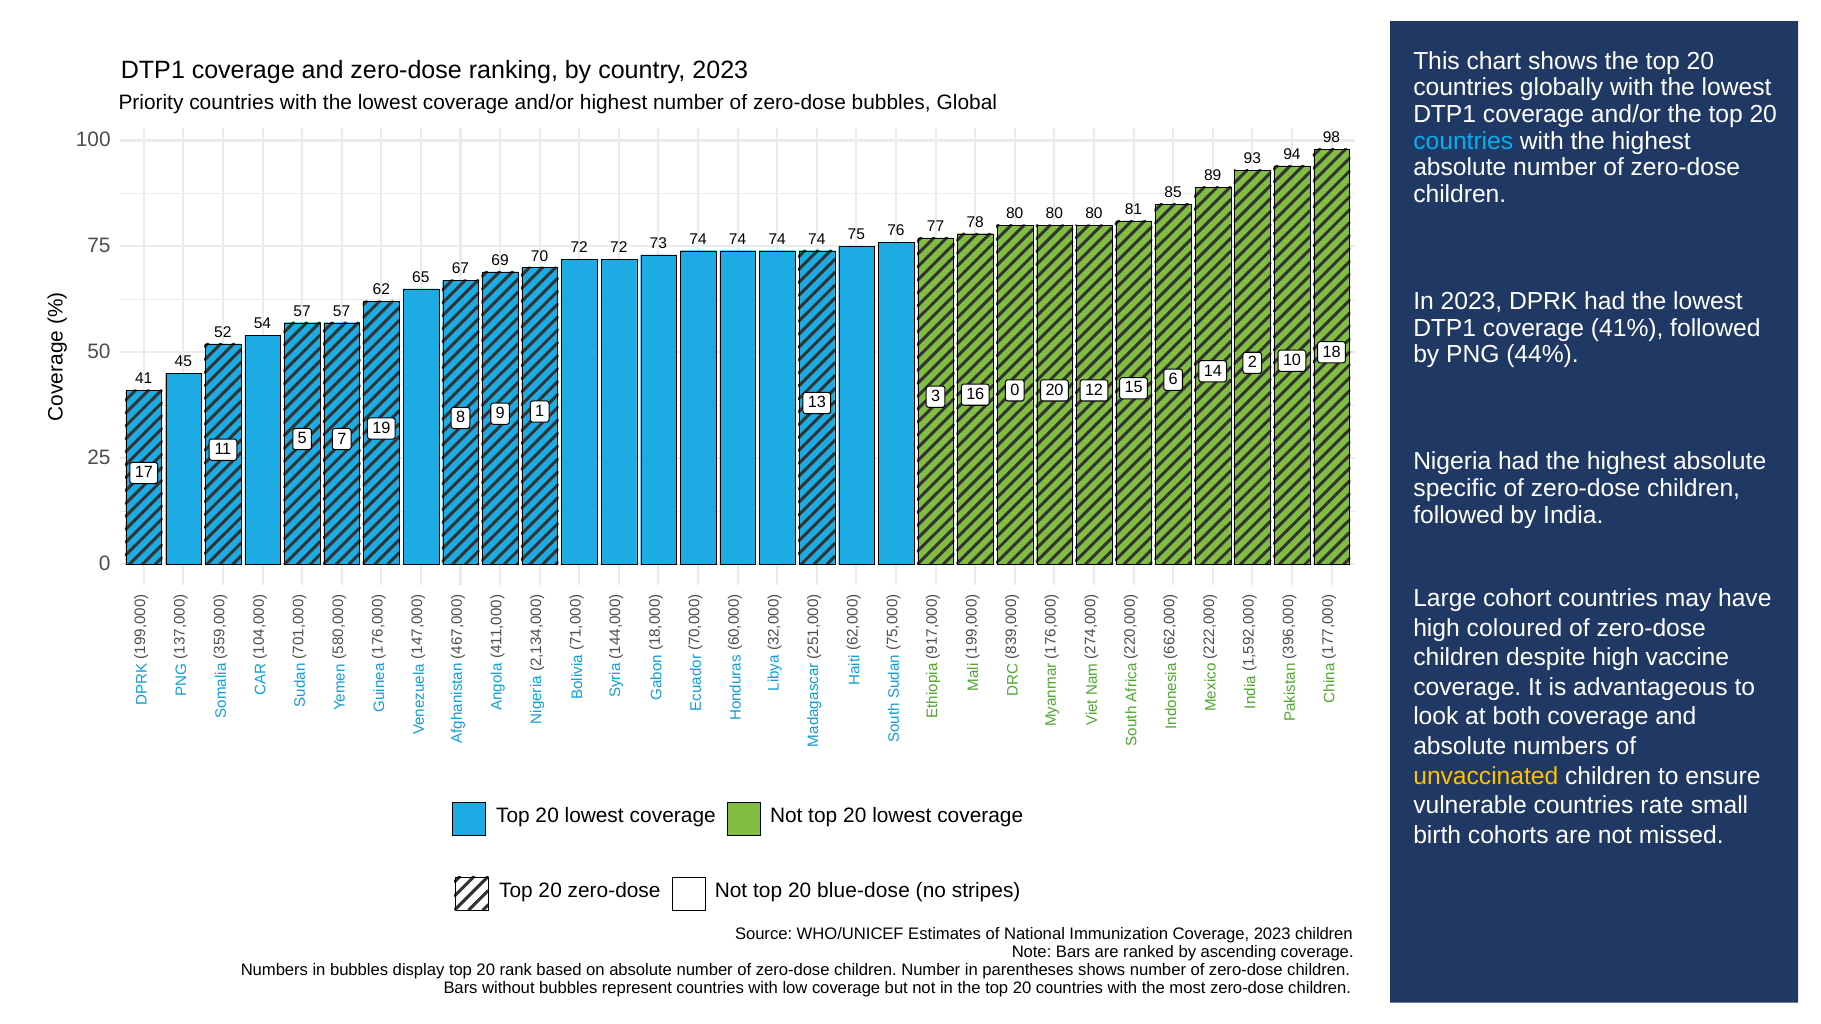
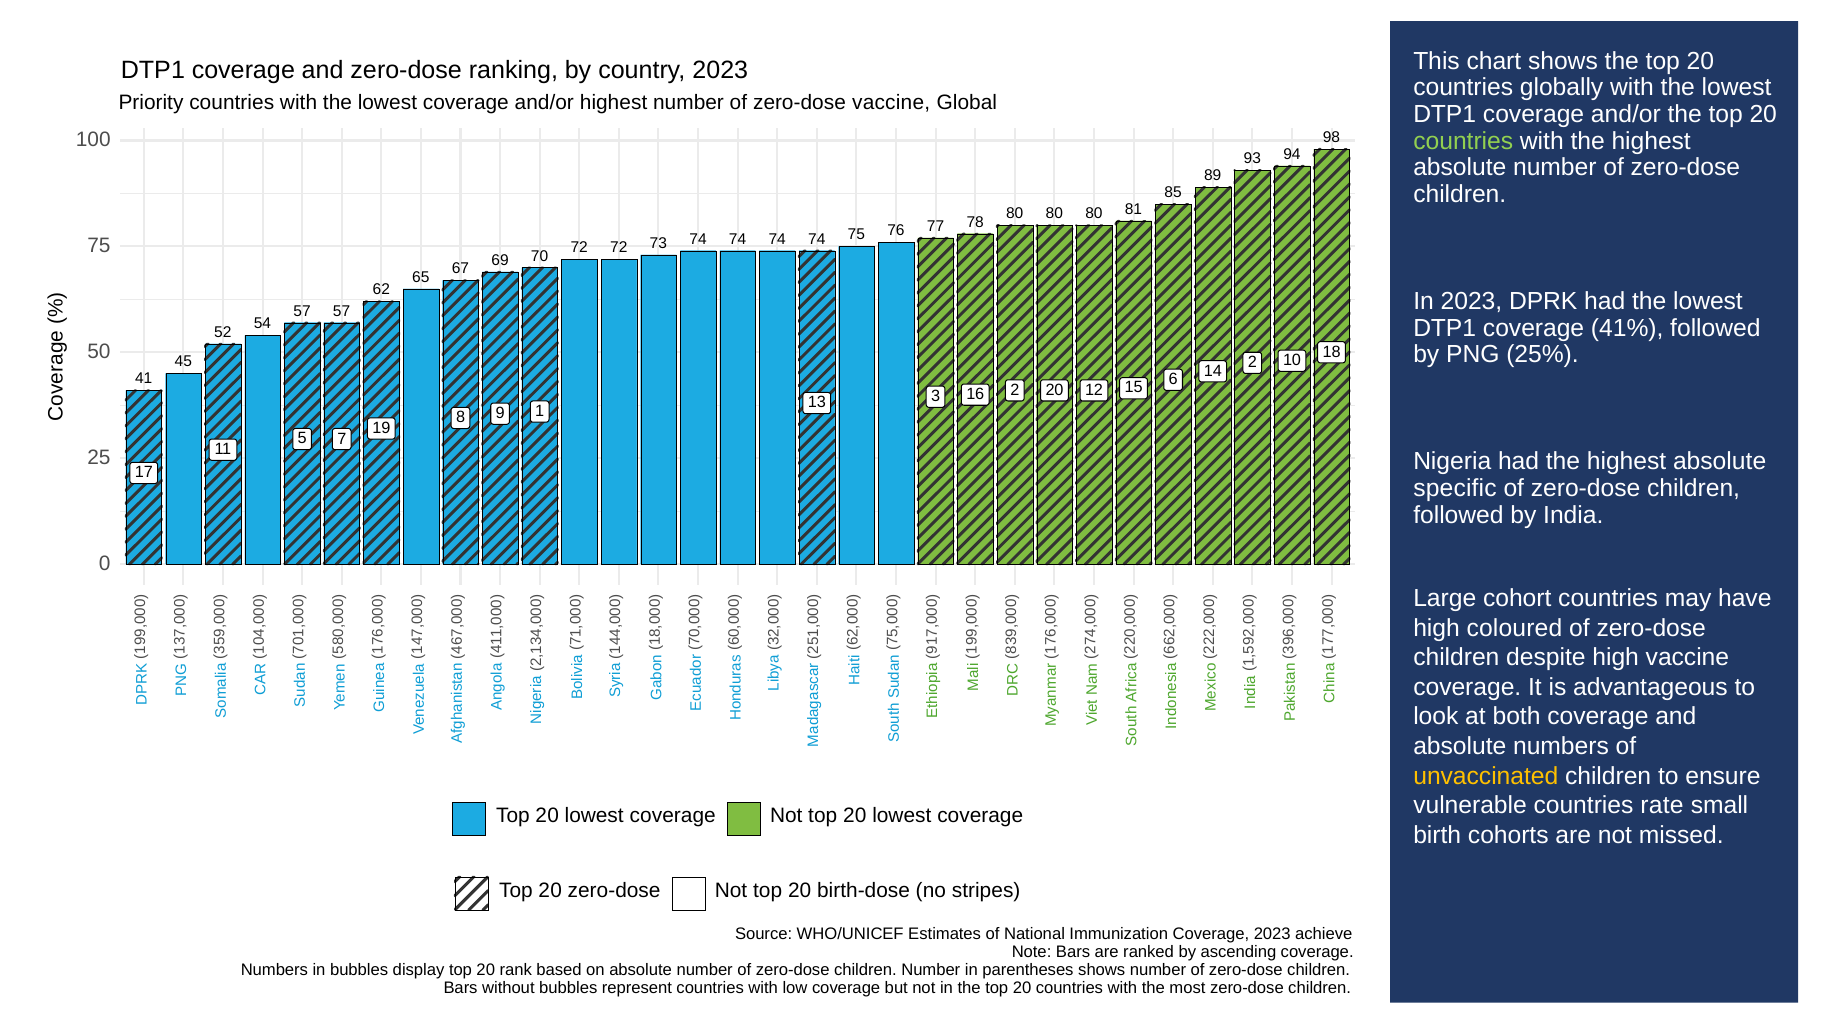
zero-dose bubbles: bubbles -> vaccine
countries at (1463, 141) colour: light blue -> light green
44%: 44% -> 25%
16 0: 0 -> 2
blue-dose: blue-dose -> birth-dose
2023 children: children -> achieve
